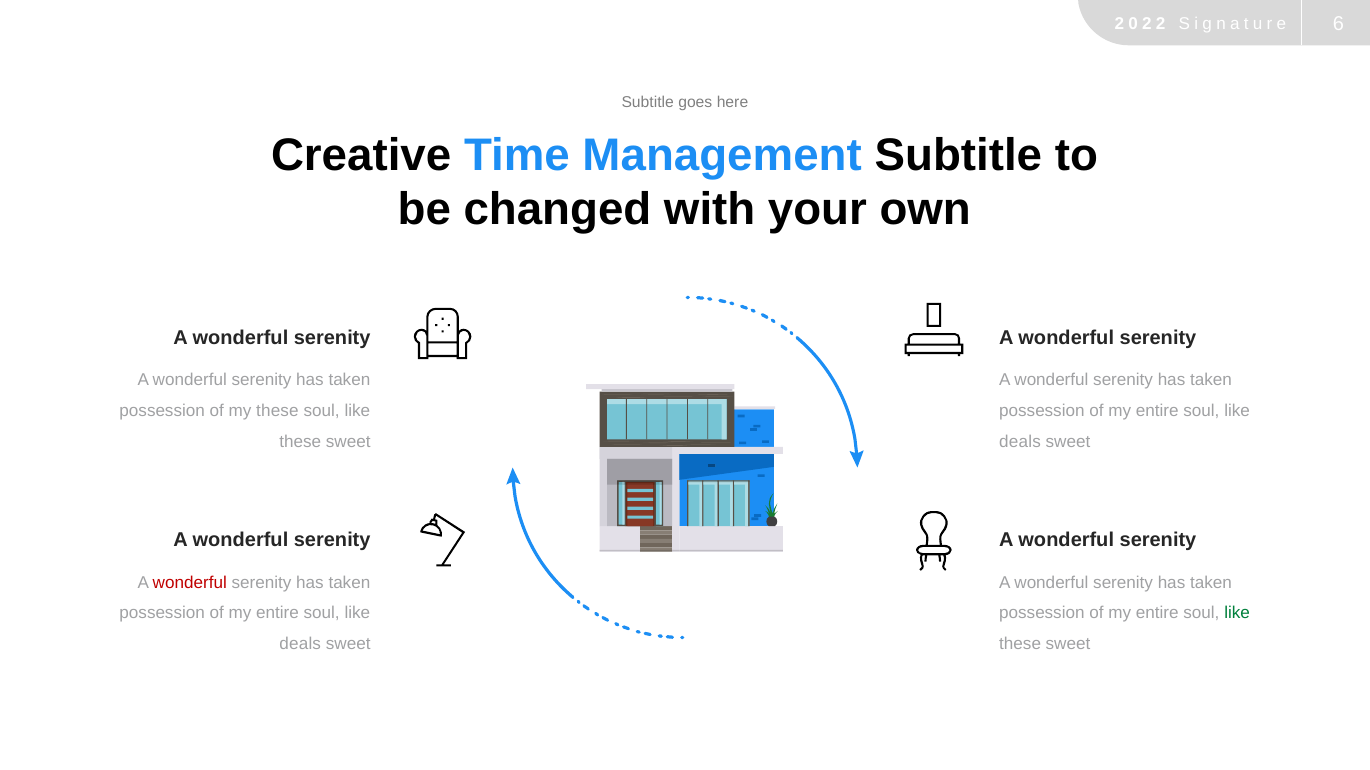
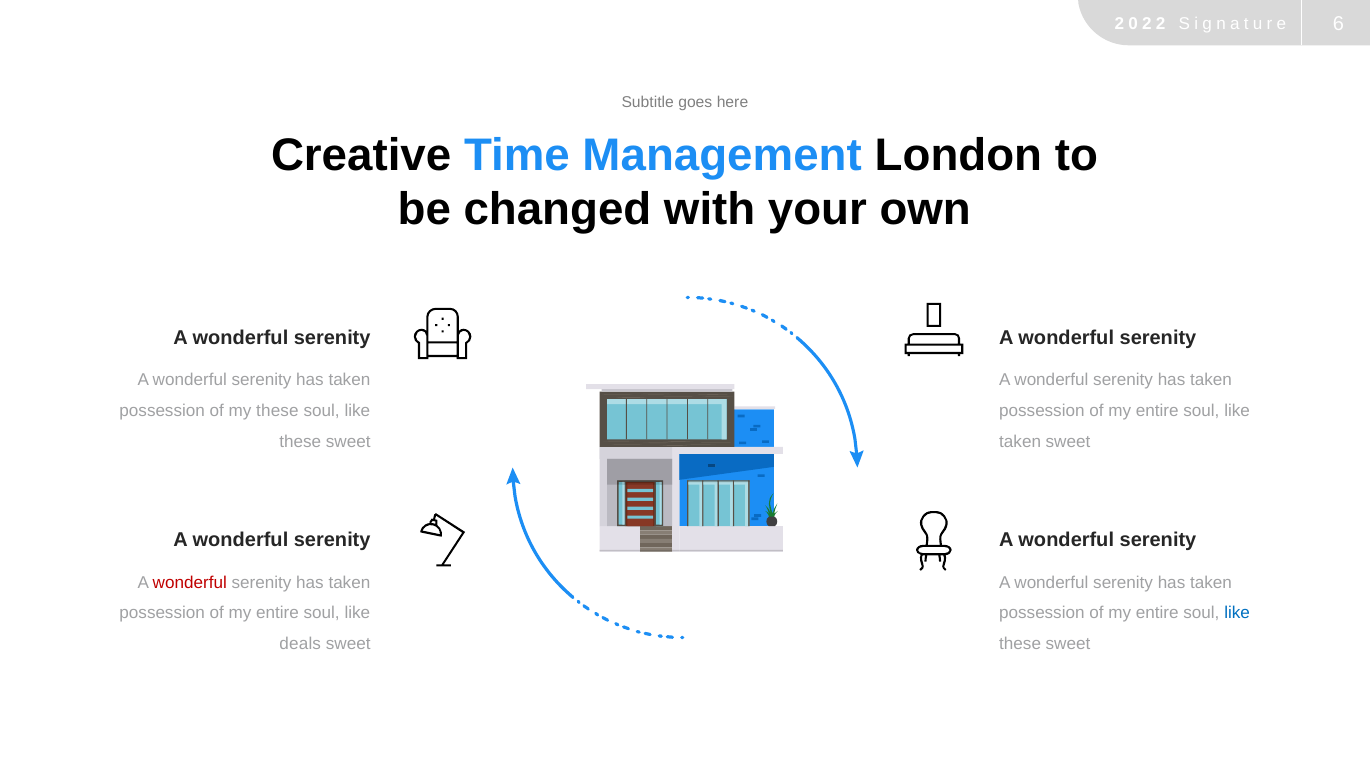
Management Subtitle: Subtitle -> London
deals at (1020, 442): deals -> taken
like at (1237, 614) colour: green -> blue
